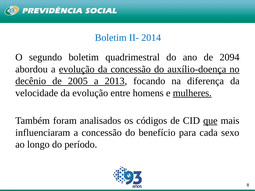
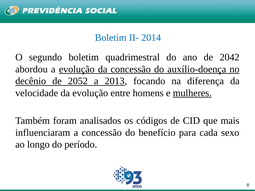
2094: 2094 -> 2042
2005: 2005 -> 2052
que underline: present -> none
